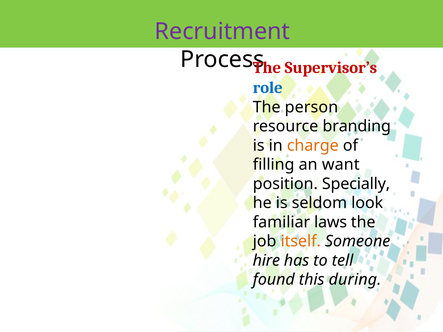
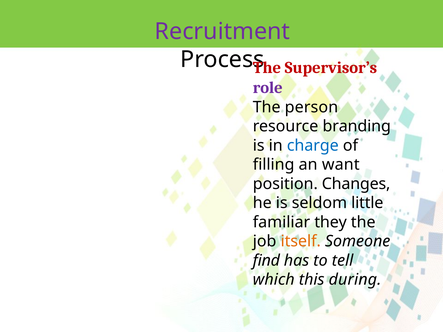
role colour: blue -> purple
charge colour: orange -> blue
Specially: Specially -> Changes
look: look -> little
laws: laws -> they
hire: hire -> find
found: found -> which
